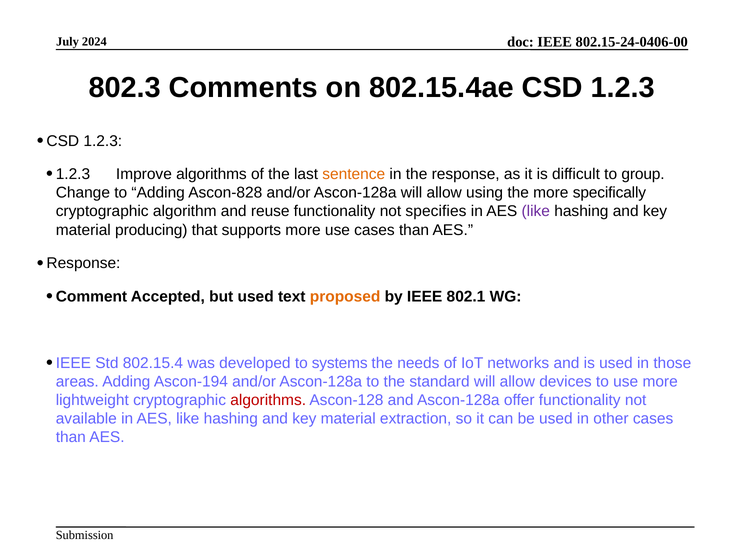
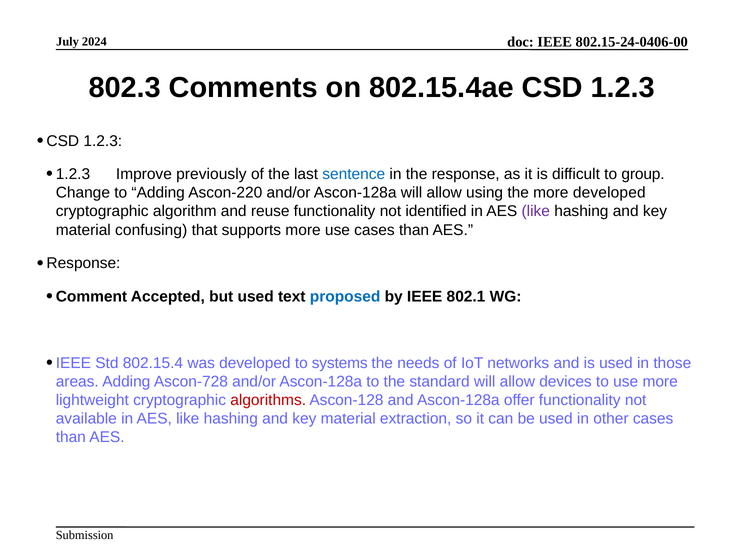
Improve algorithms: algorithms -> previously
sentence colour: orange -> blue
Ascon-828: Ascon-828 -> Ascon-220
more specifically: specifically -> developed
specifies: specifies -> identified
producing: producing -> confusing
proposed colour: orange -> blue
Ascon-194: Ascon-194 -> Ascon-728
